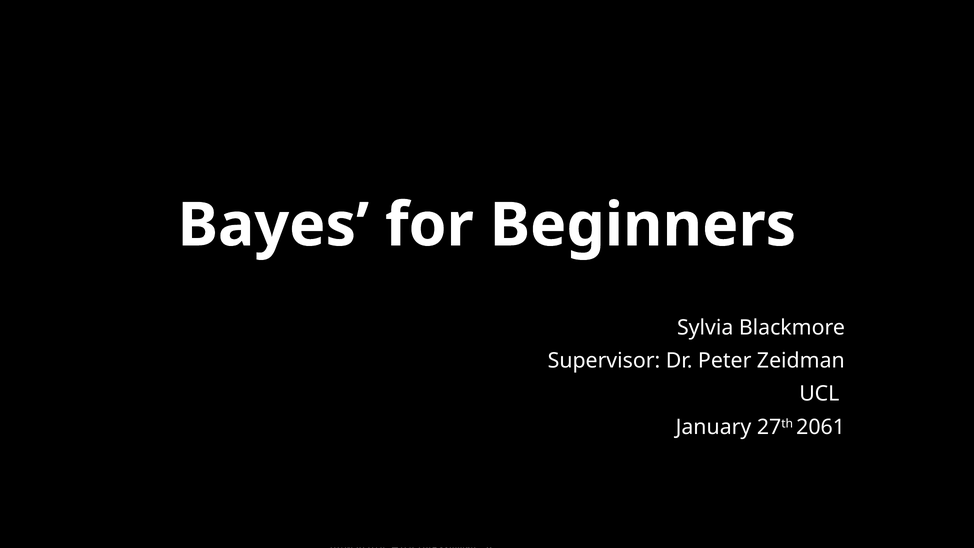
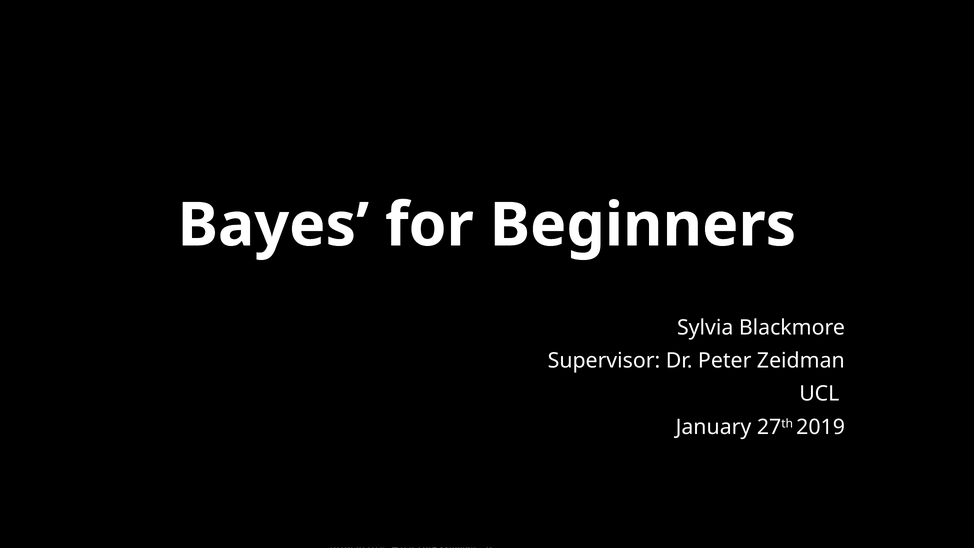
27th 2061: 2061 -> 2019
